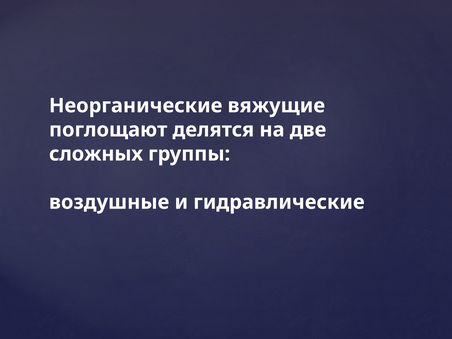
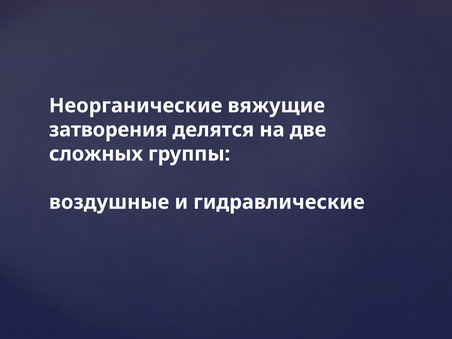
поглощают: поглощают -> затворения
